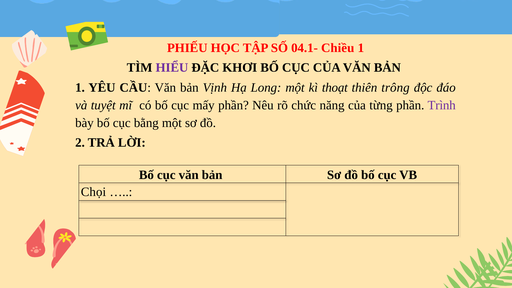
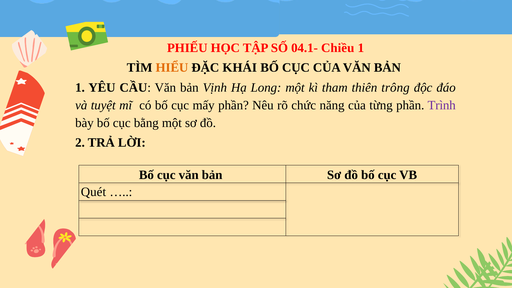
HIỂU colour: purple -> orange
KHƠI: KHƠI -> KHÁI
thoạt: thoạt -> tham
Chọi: Chọi -> Quét
